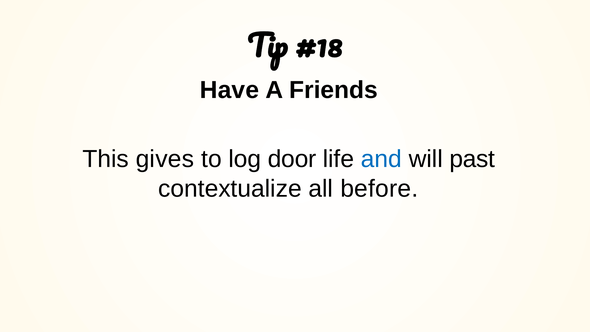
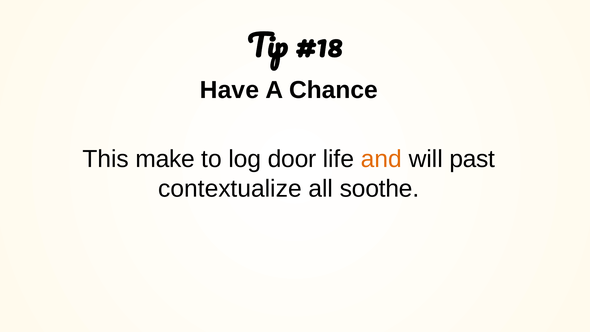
Friends: Friends -> Chance
gives: gives -> make
and colour: blue -> orange
before: before -> soothe
